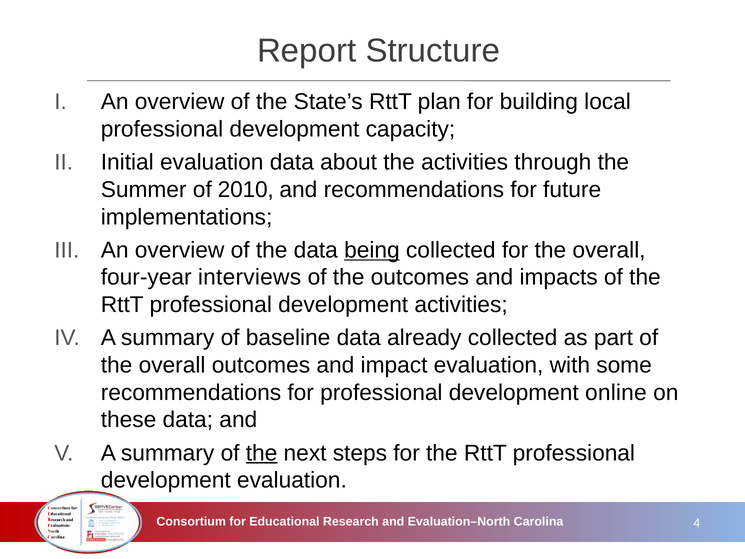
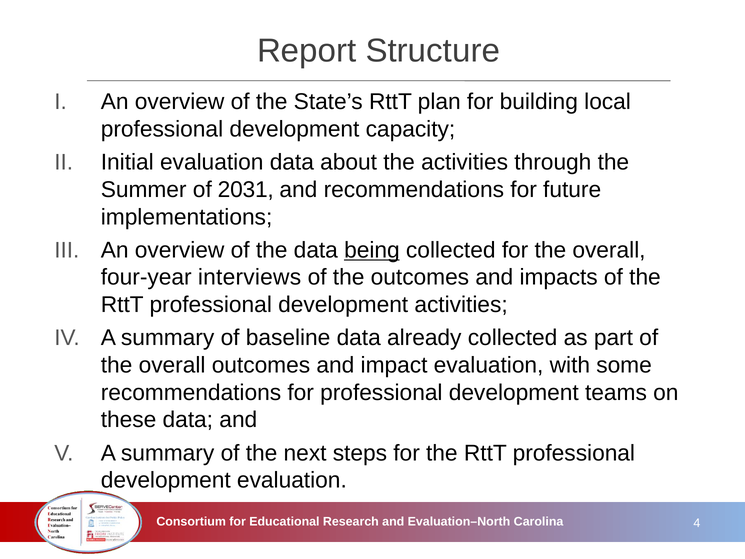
2010: 2010 -> 2031
online: online -> teams
the at (262, 453) underline: present -> none
